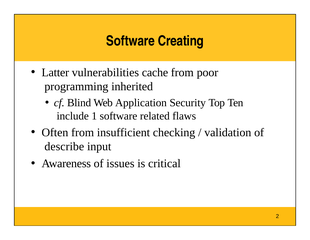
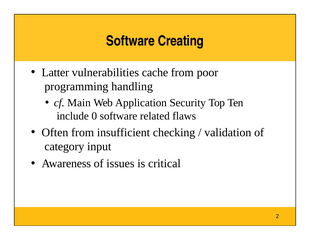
inherited: inherited -> handling
Blind: Blind -> Main
1: 1 -> 0
describe: describe -> category
